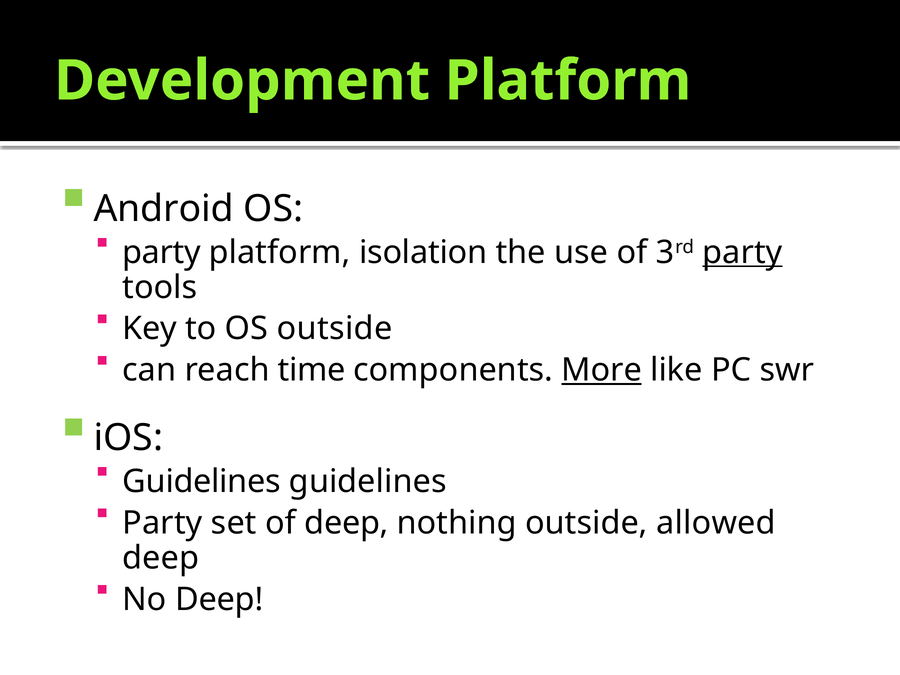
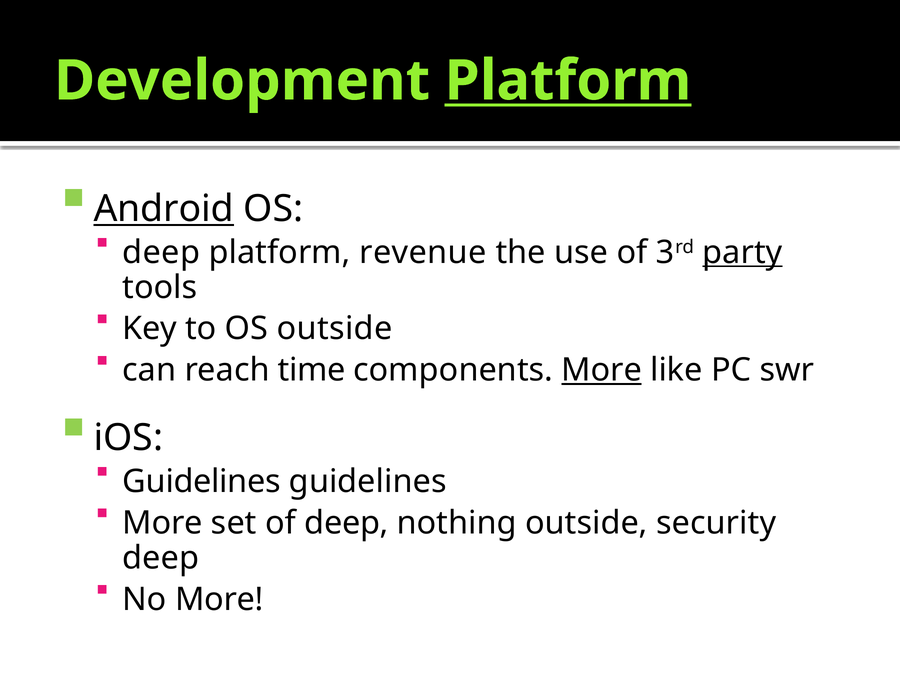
Platform at (568, 81) underline: none -> present
Android underline: none -> present
party at (162, 252): party -> deep
isolation: isolation -> revenue
Party at (162, 523): Party -> More
allowed: allowed -> security
No Deep: Deep -> More
